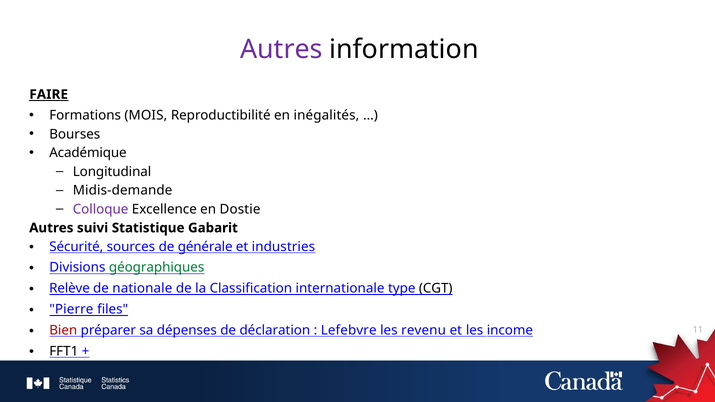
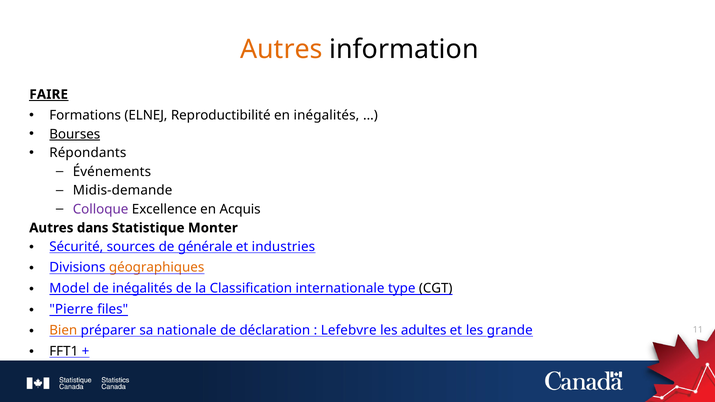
Autres at (281, 49) colour: purple -> orange
MOIS: MOIS -> ELNEJ
Bourses underline: none -> present
Académique: Académique -> Répondants
Longitudinal: Longitudinal -> Événements
Dostie: Dostie -> Acquis
suivi: suivi -> dans
Gabarit: Gabarit -> Monter
géographiques colour: green -> orange
Relève: Relève -> Model
de nationale: nationale -> inégalités
Bien colour: red -> orange
dépenses: dépenses -> nationale
revenu: revenu -> adultes
income: income -> grande
